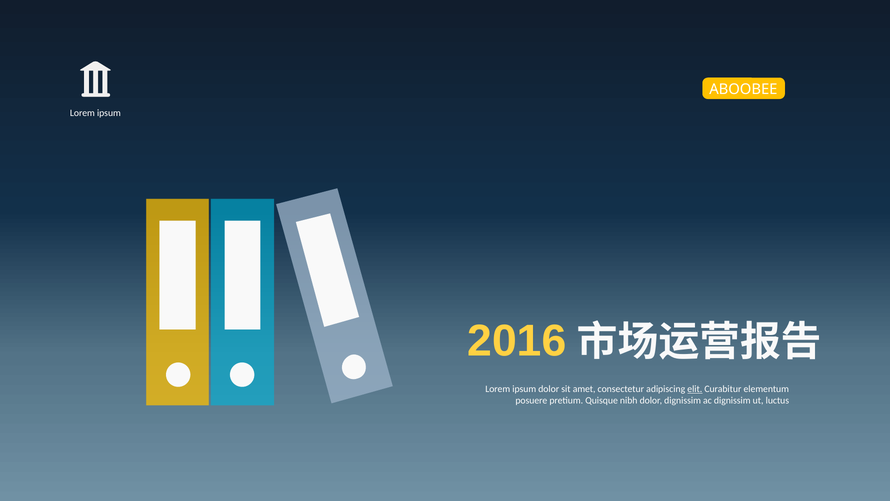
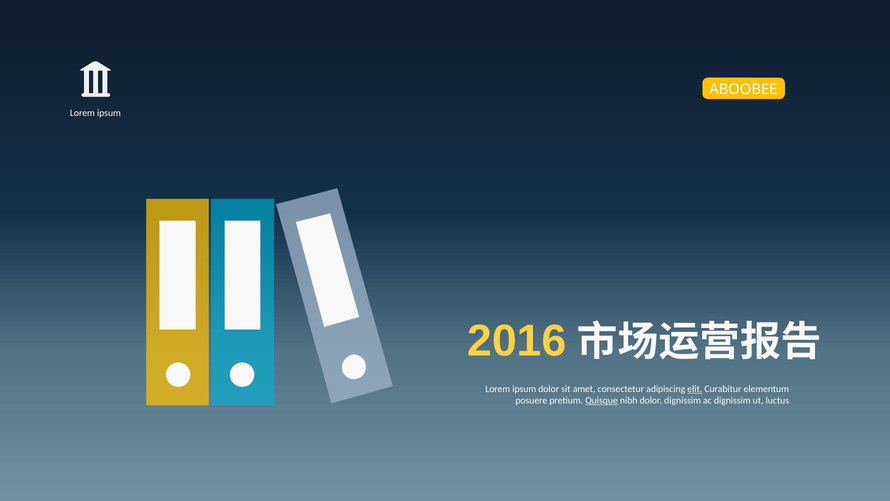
Quisque underline: none -> present
